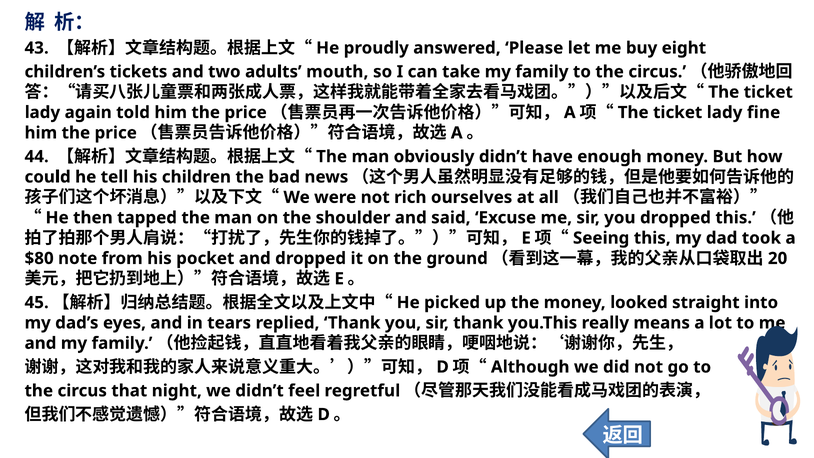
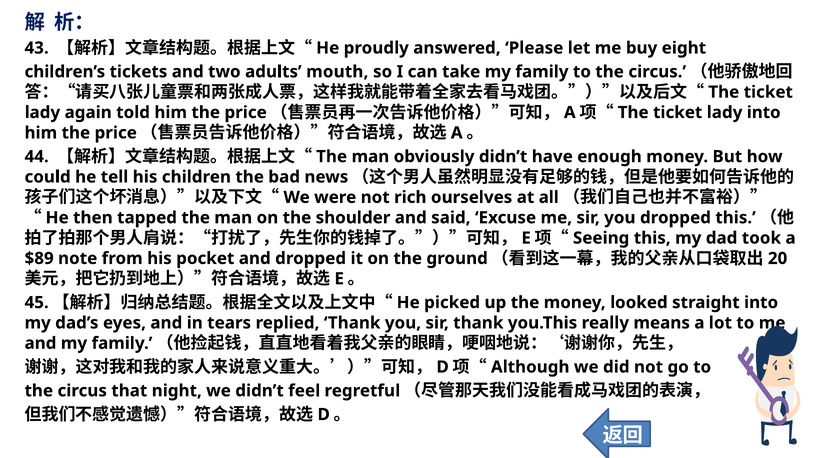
lady fine: fine -> into
$80: $80 -> $89
